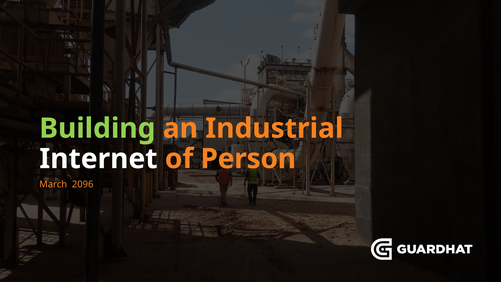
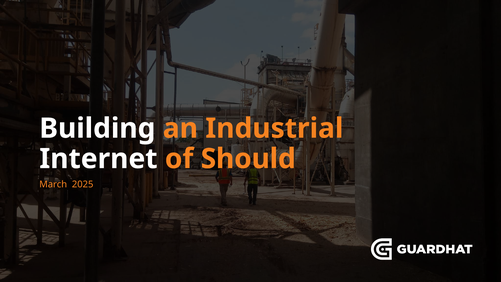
Building colour: light green -> white
Person: Person -> Should
2096: 2096 -> 2025
